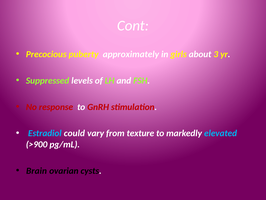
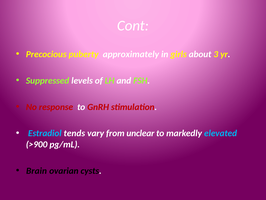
could: could -> tends
texture: texture -> unclear
